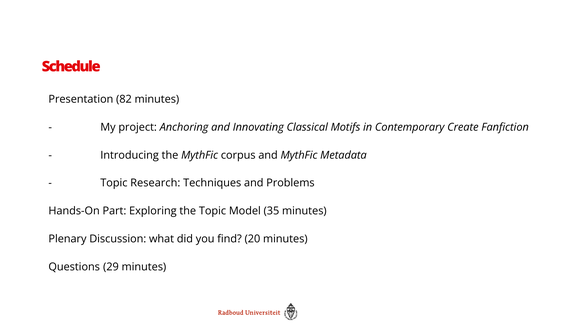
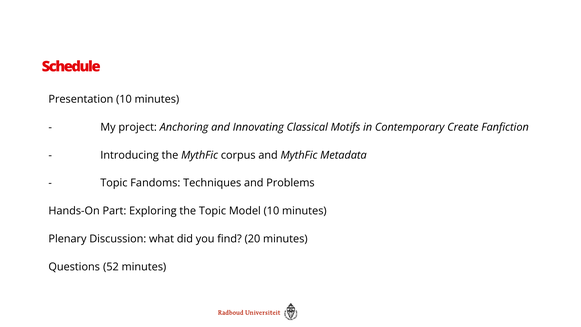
Presentation 82: 82 -> 10
Research: Research -> Fandoms
Model 35: 35 -> 10
29: 29 -> 52
